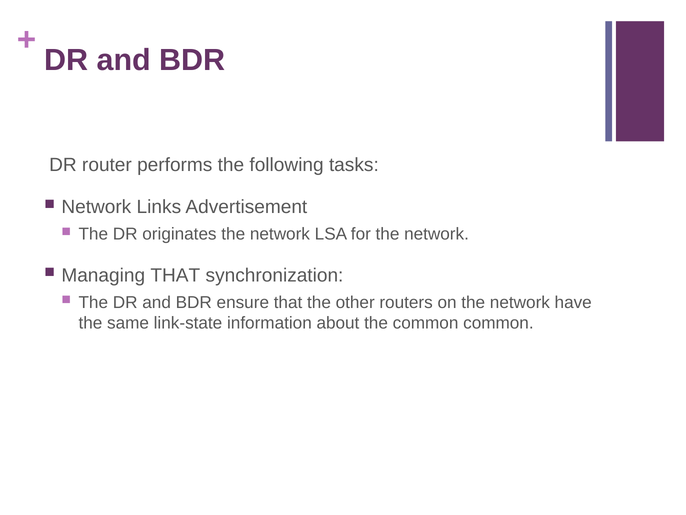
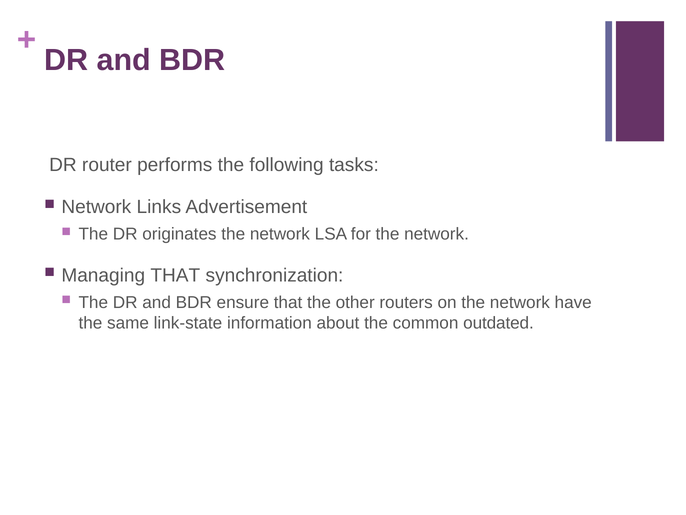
common common: common -> outdated
